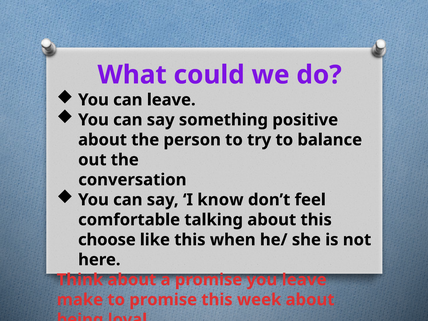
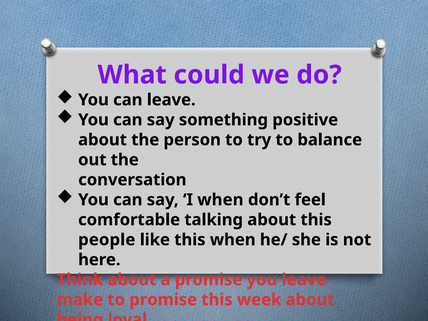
I know: know -> when
choose: choose -> people
